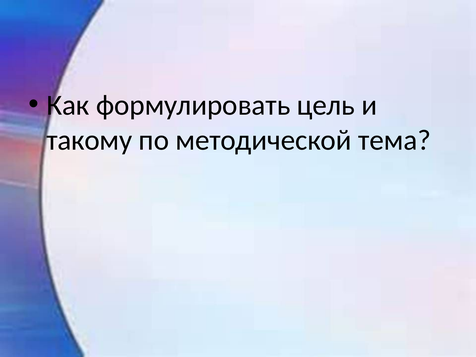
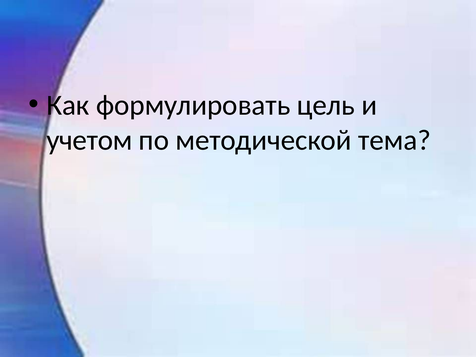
такому: такому -> учетом
